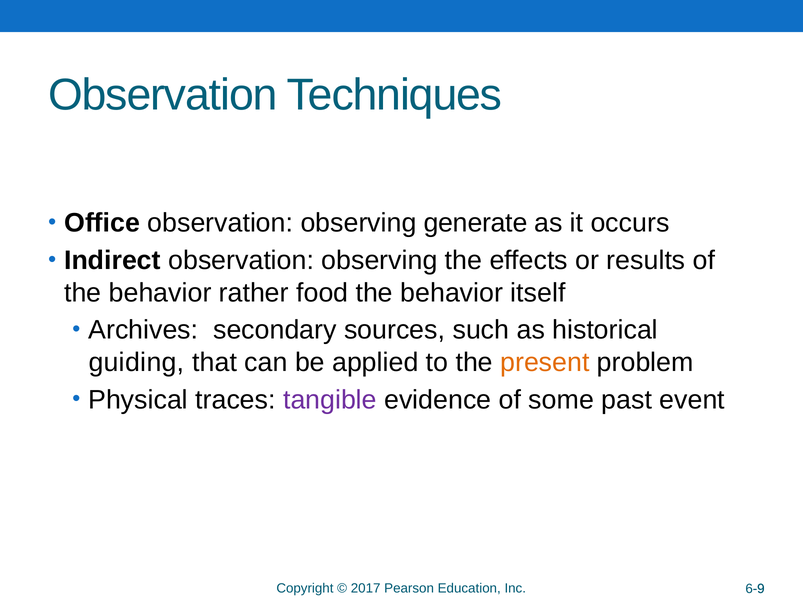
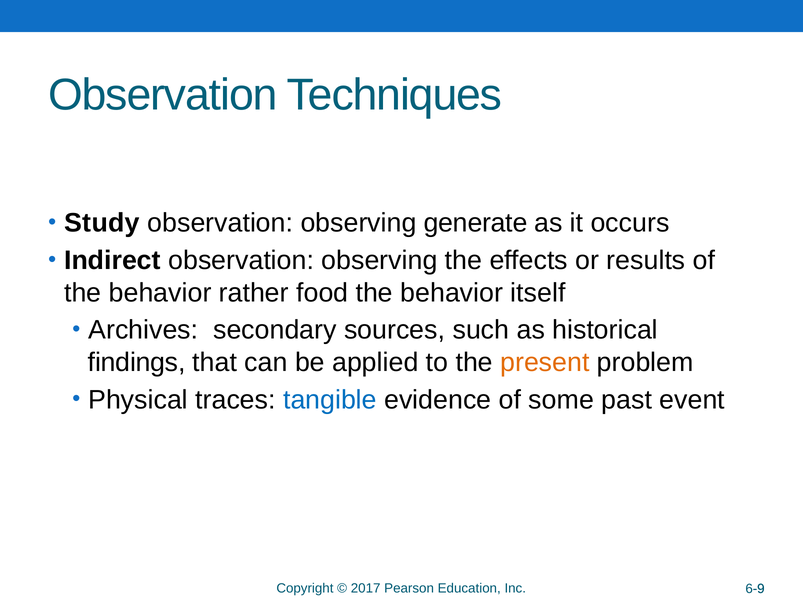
Office: Office -> Study
guiding: guiding -> findings
tangible colour: purple -> blue
